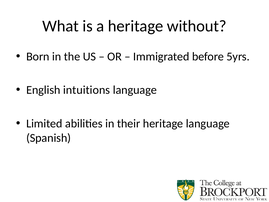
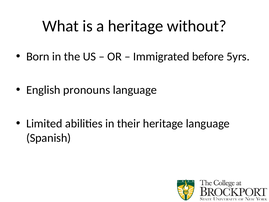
intuitions: intuitions -> pronouns
